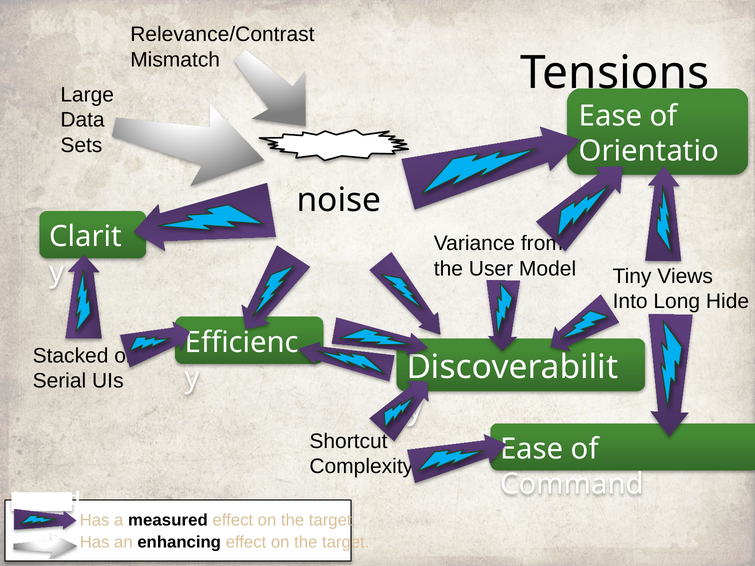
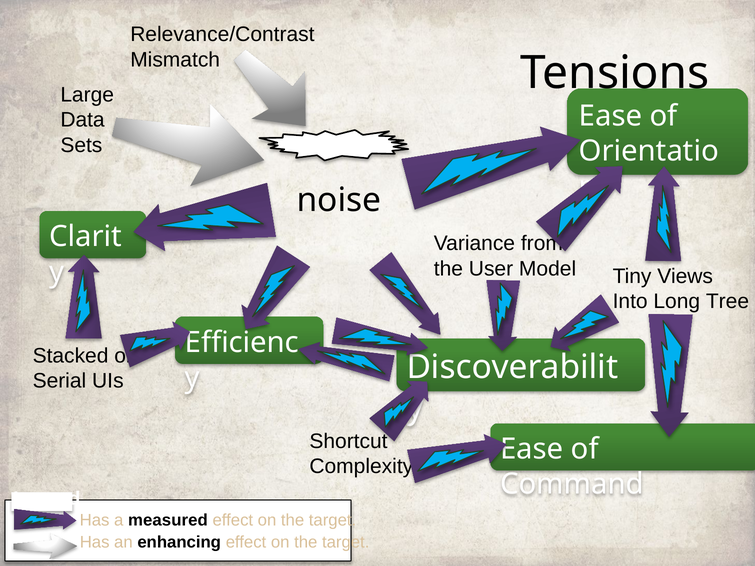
Hide: Hide -> Tree
